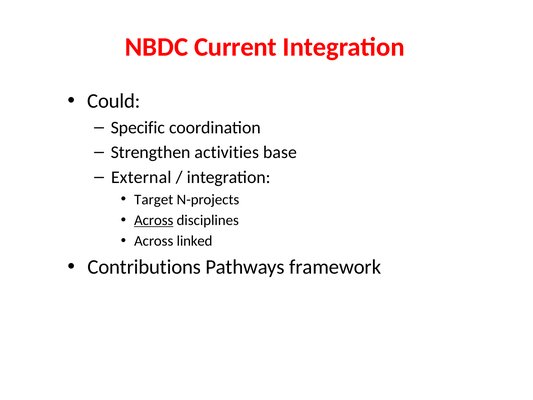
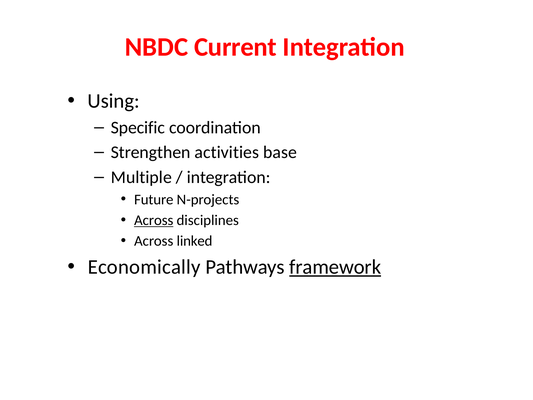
Could: Could -> Using
External: External -> Multiple
Target: Target -> Future
Contributions: Contributions -> Economically
framework underline: none -> present
